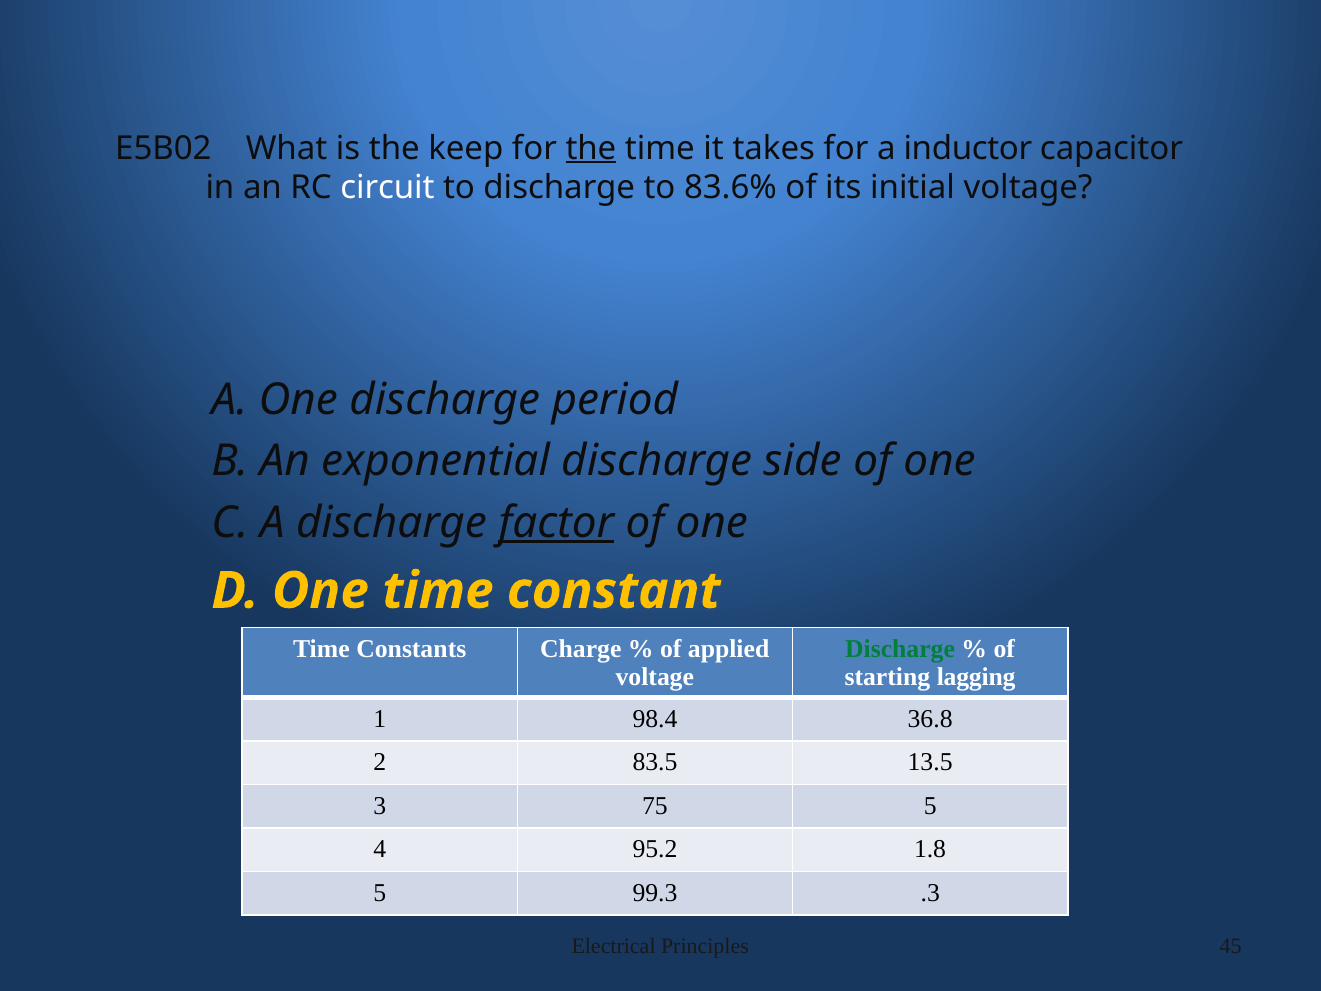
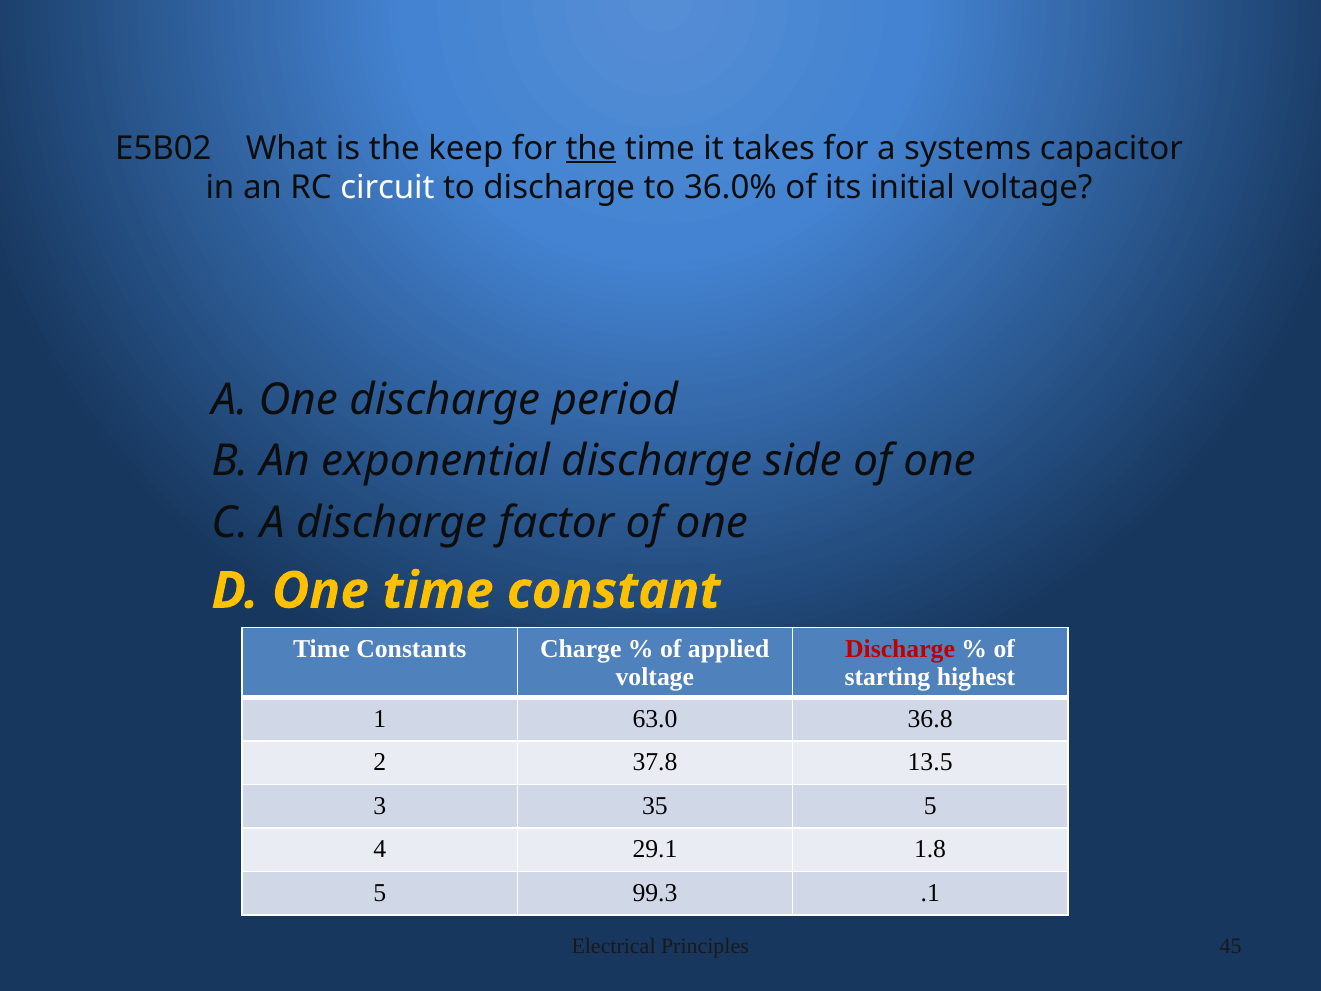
inductor: inductor -> systems
83.6%: 83.6% -> 36.0%
factor underline: present -> none
Discharge at (900, 648) colour: green -> red
lagging: lagging -> highest
98.4: 98.4 -> 63.0
83.5: 83.5 -> 37.8
75: 75 -> 35
95.2: 95.2 -> 29.1
.3: .3 -> .1
